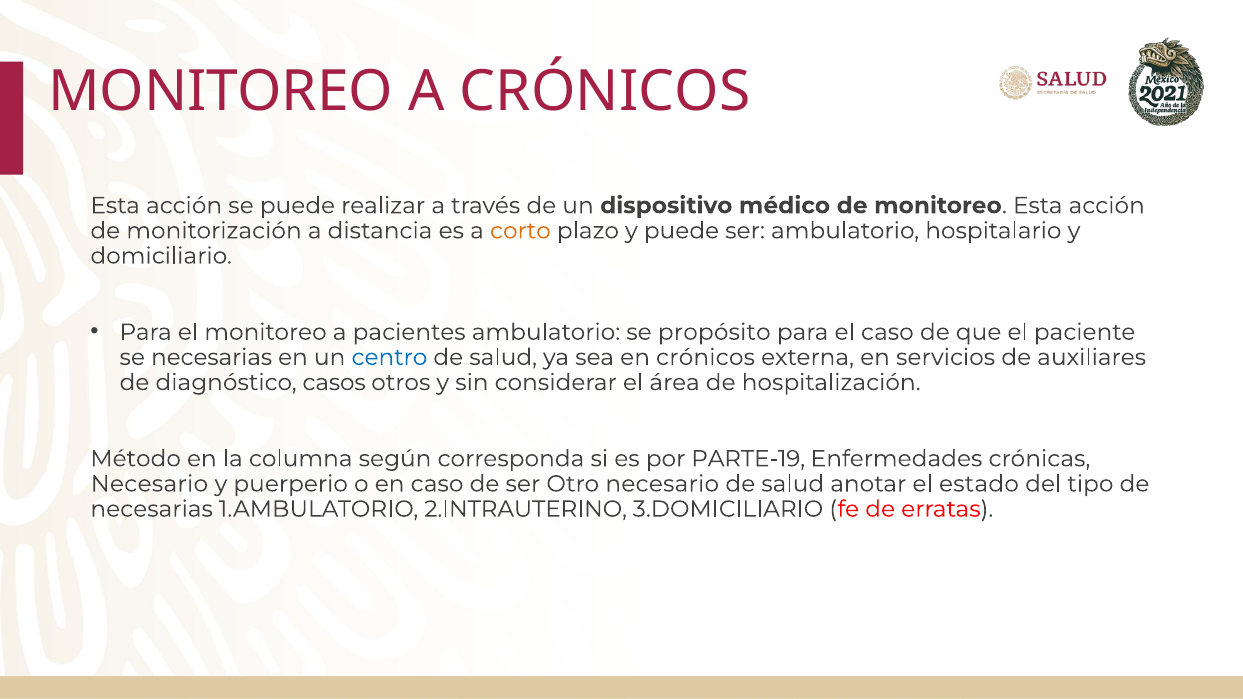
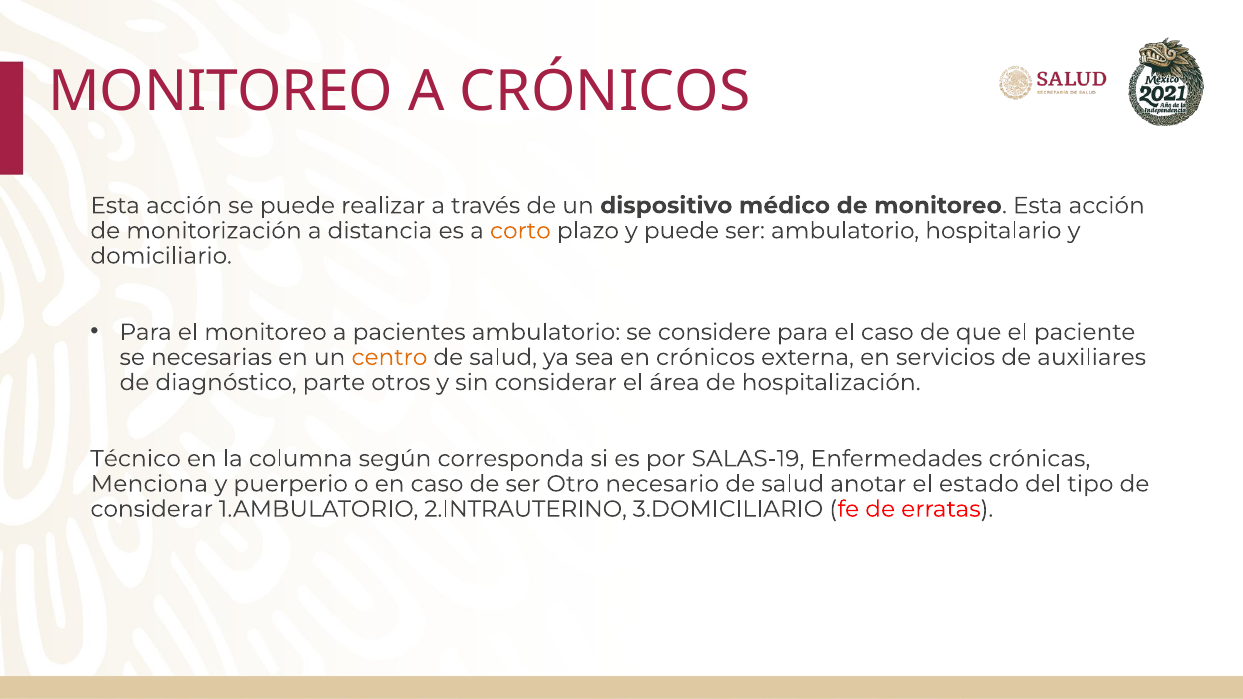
propósito: propósito -> considere
centro colour: blue -> orange
casos: casos -> parte
Método: Método -> Técnico
PARTE-19: PARTE-19 -> SALAS-19
Necesario at (149, 484): Necesario -> Menciona
necesarias at (152, 509): necesarias -> considerar
